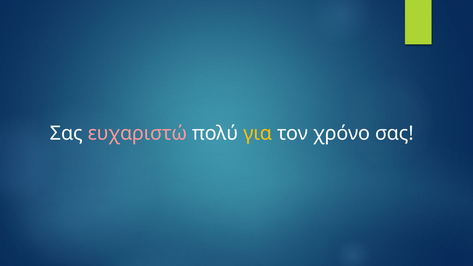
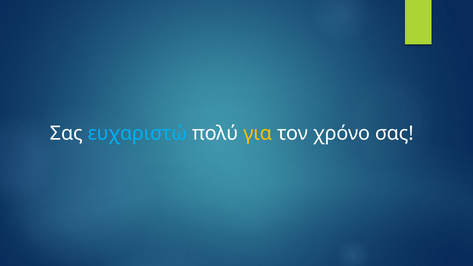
ευχαριστώ colour: pink -> light blue
